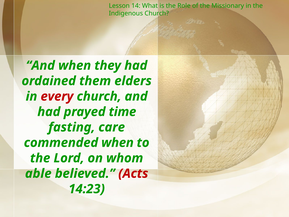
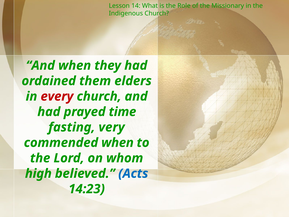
care: care -> very
able: able -> high
Acts colour: red -> blue
